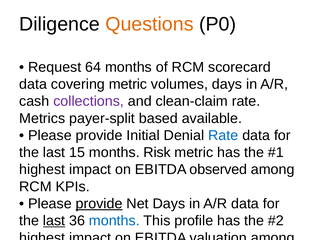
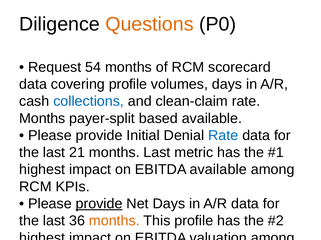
64: 64 -> 54
covering metric: metric -> profile
collections colour: purple -> blue
Metrics at (42, 119): Metrics -> Months
15: 15 -> 21
months Risk: Risk -> Last
EBITDA observed: observed -> available
last at (54, 221) underline: present -> none
months at (114, 221) colour: blue -> orange
